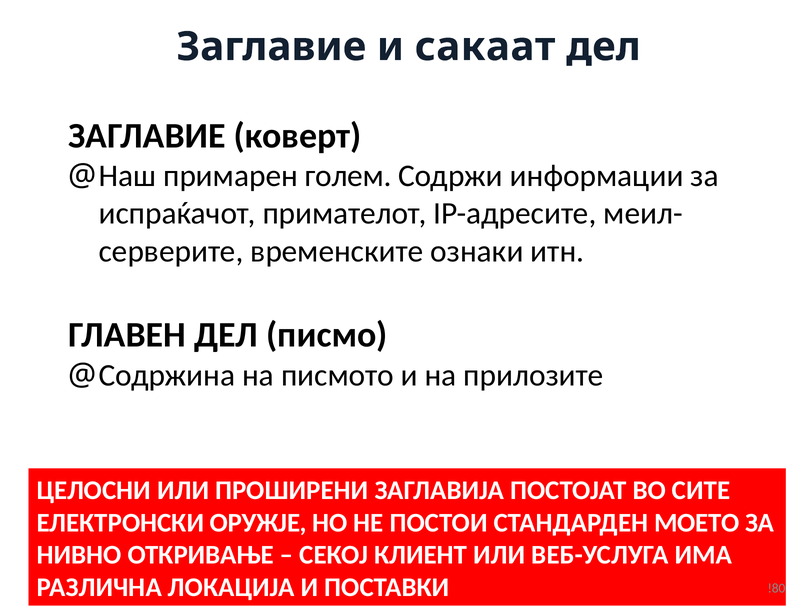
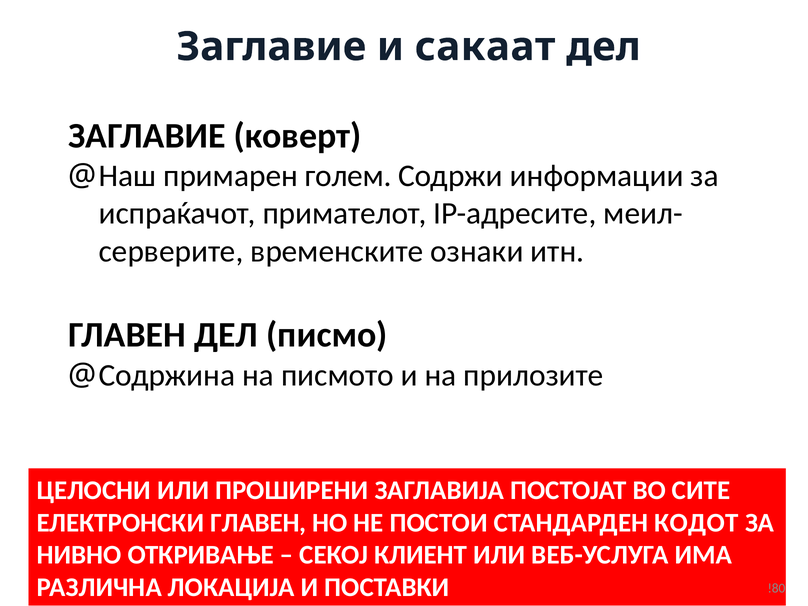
ЕЛЕКТРОНСКИ ОРУЖЈЕ: ОРУЖЈЕ -> ГЛАВЕН
МОЕТО: МОЕТО -> КОДОТ
